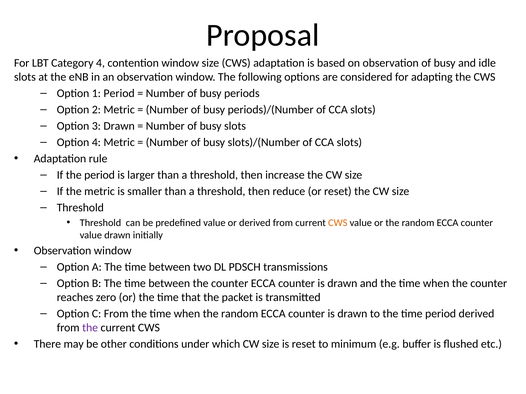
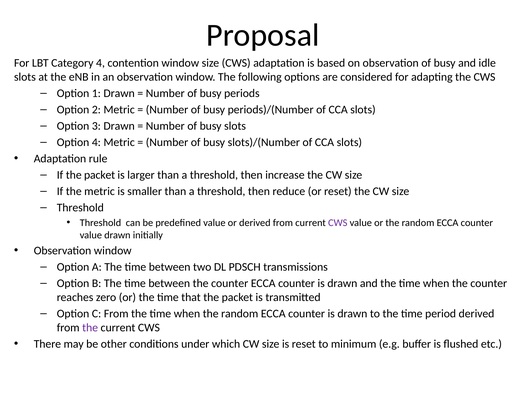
1 Period: Period -> Drawn
If the period: period -> packet
CWS at (338, 223) colour: orange -> purple
